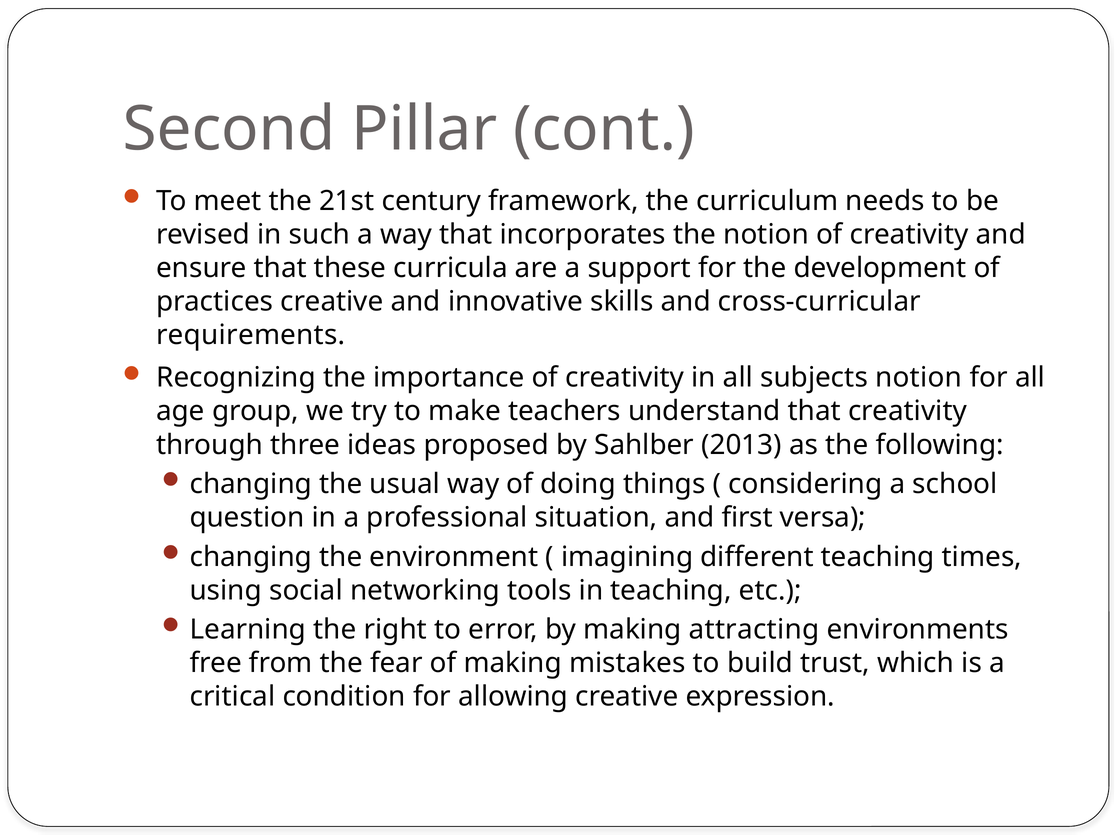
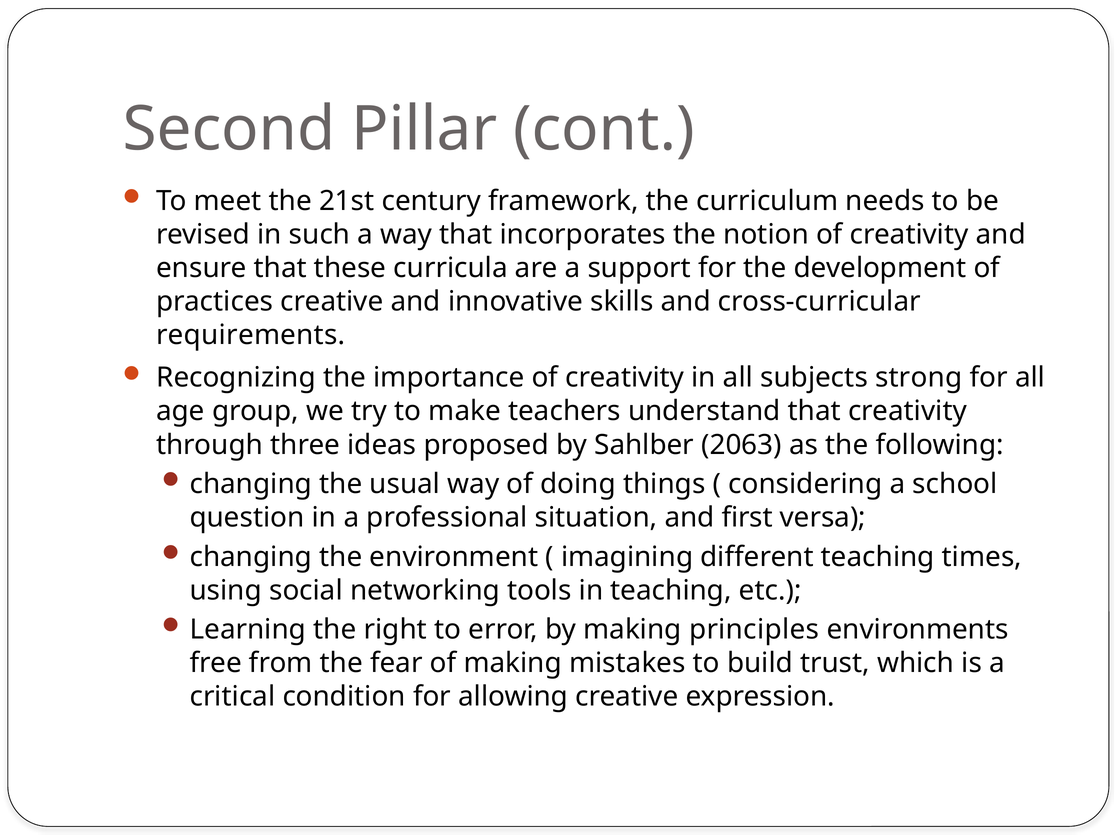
subjects notion: notion -> strong
2013: 2013 -> 2063
attracting: attracting -> principles
